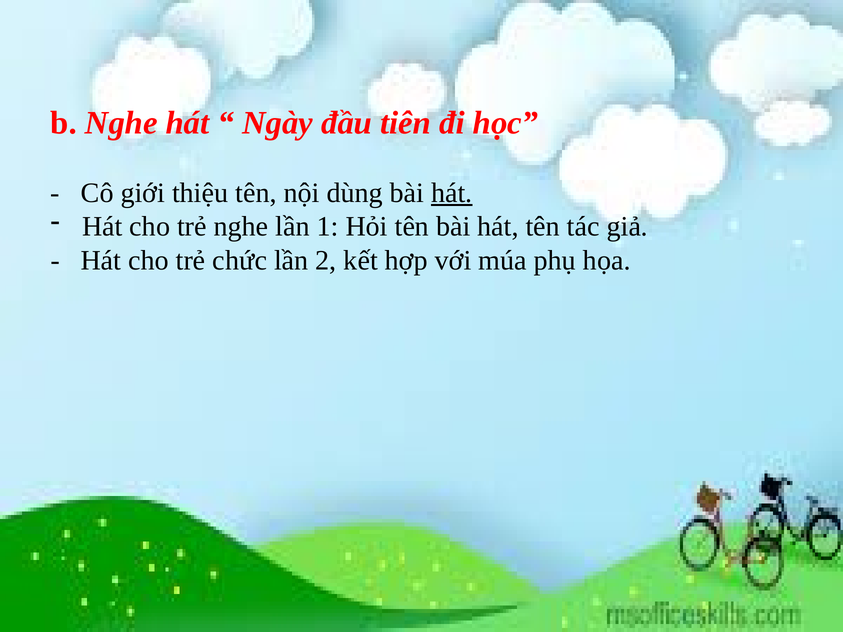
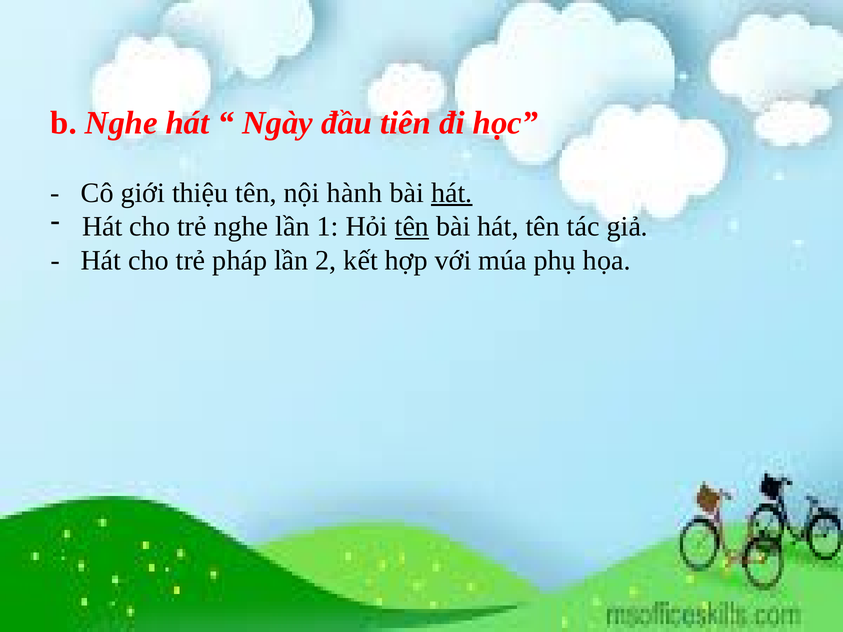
dùng: dùng -> hành
tên at (412, 227) underline: none -> present
chức: chức -> pháp
